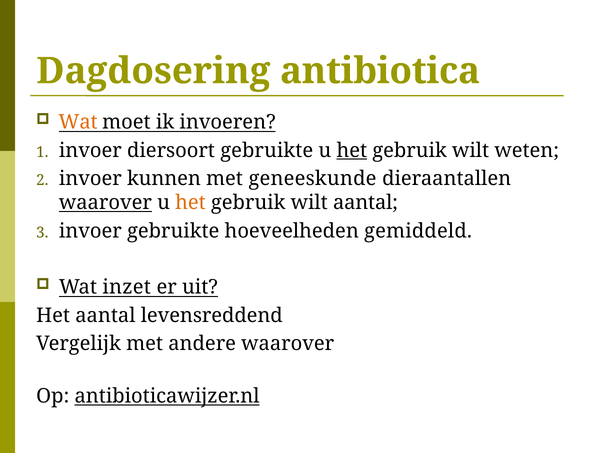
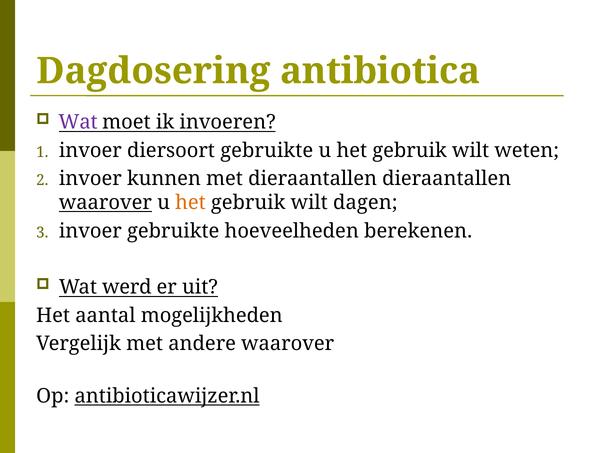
Wat at (78, 122) colour: orange -> purple
het at (352, 150) underline: present -> none
met geneeskunde: geneeskunde -> dieraantallen
wilt aantal: aantal -> dagen
gemiddeld: gemiddeld -> berekenen
inzet: inzet -> werd
levensreddend: levensreddend -> mogelijkheden
